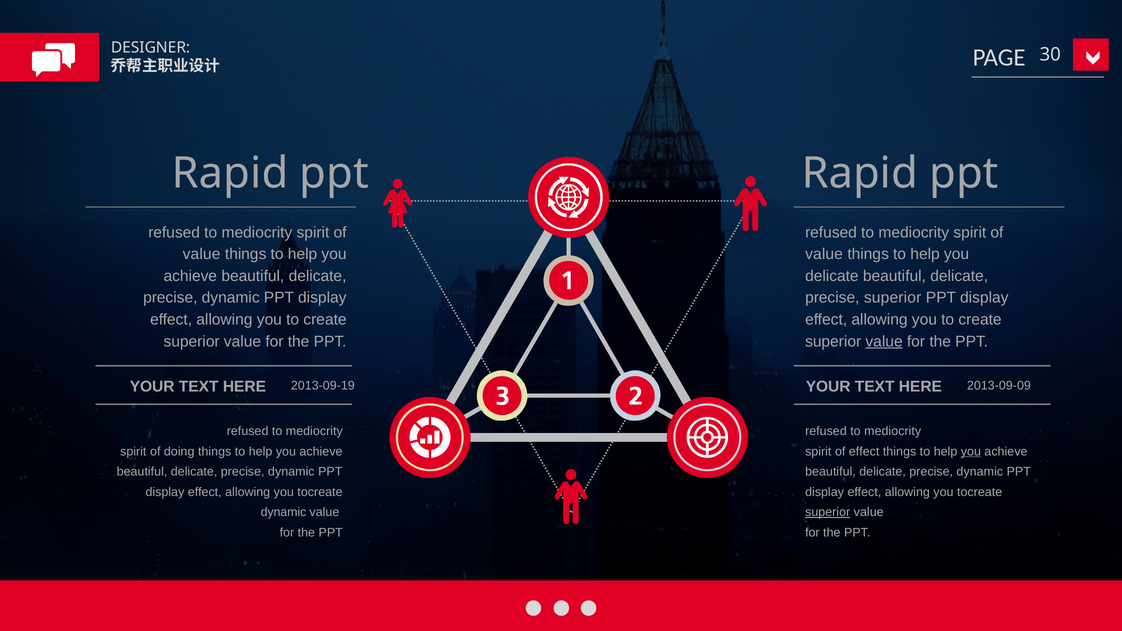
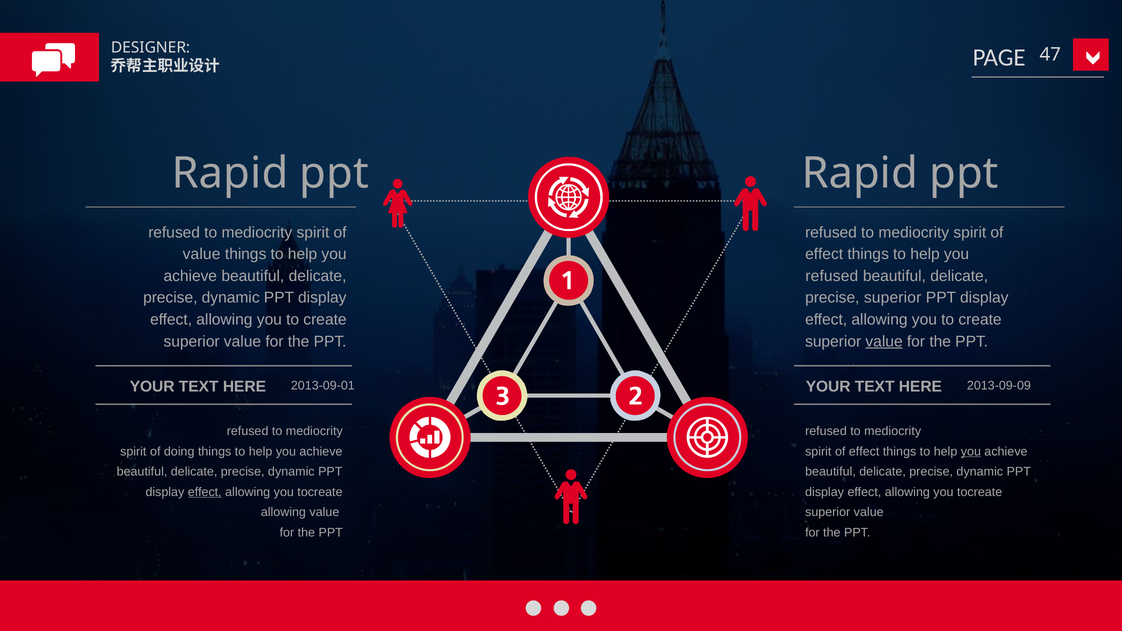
30: 30 -> 47
value at (824, 254): value -> effect
delicate at (832, 276): delicate -> refused
2013-09-19: 2013-09-19 -> 2013-09-01
effect at (205, 492) underline: none -> present
dynamic at (283, 512): dynamic -> allowing
superior at (828, 512) underline: present -> none
